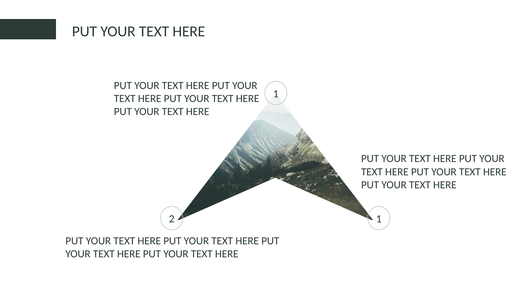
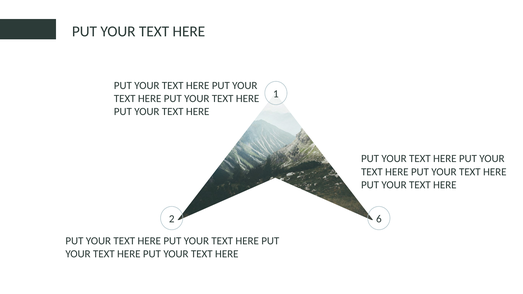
2 1: 1 -> 6
